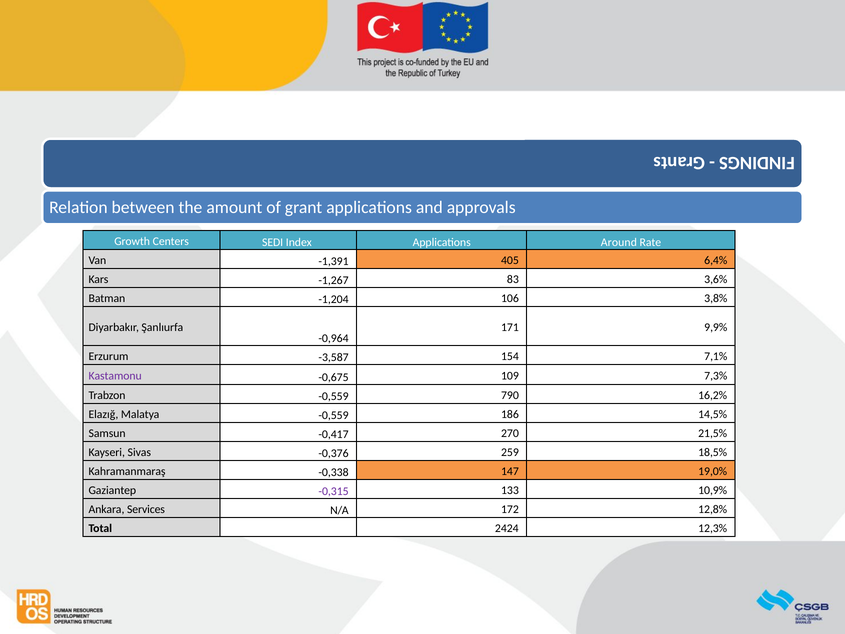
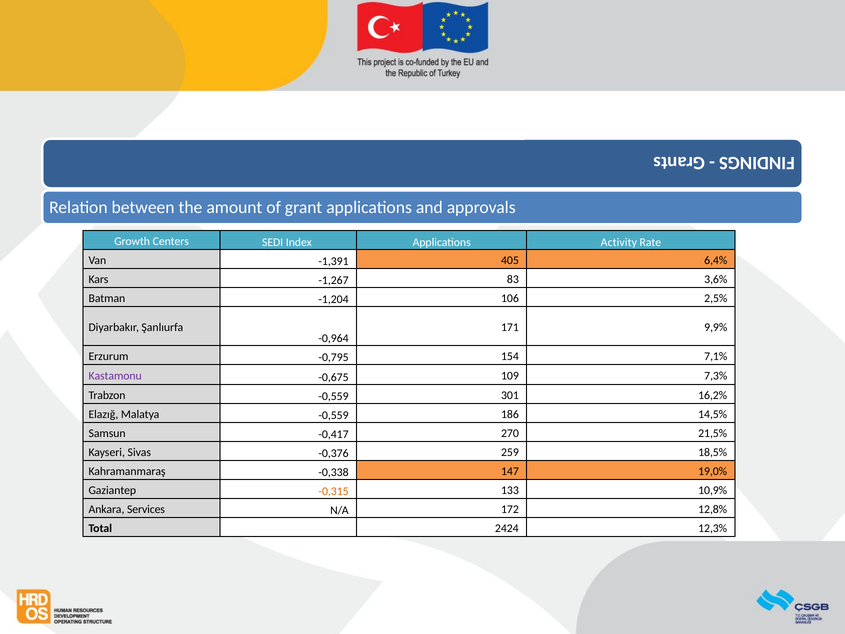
Around: Around -> Activity
3,8%: 3,8% -> 2,5%
-3,587: -3,587 -> -0,795
790: 790 -> 301
-0,315 colour: purple -> orange
